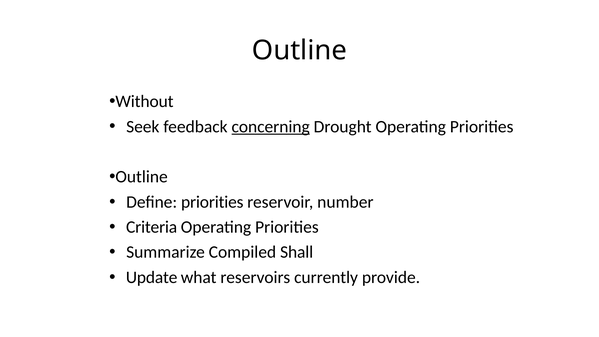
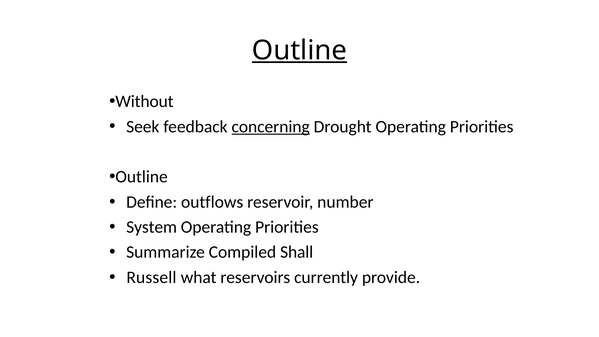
Outline at (299, 50) underline: none -> present
Define priorities: priorities -> outflows
Criteria: Criteria -> System
Update: Update -> Russell
